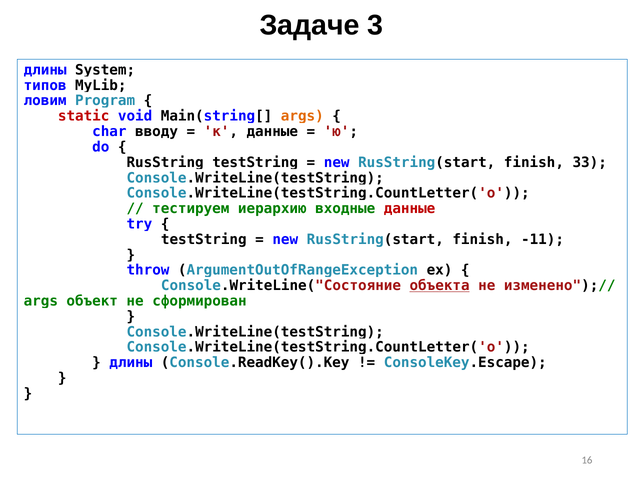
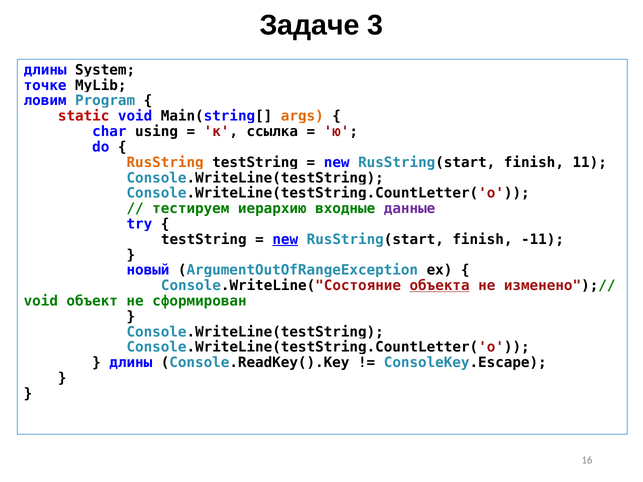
типов: типов -> точке
вводу: вводу -> using
к данные: данные -> ссылка
RusString colour: black -> orange
33: 33 -> 11
данные at (410, 209) colour: red -> purple
new at (285, 240) underline: none -> present
throw: throw -> новый
args at (41, 301): args -> void
